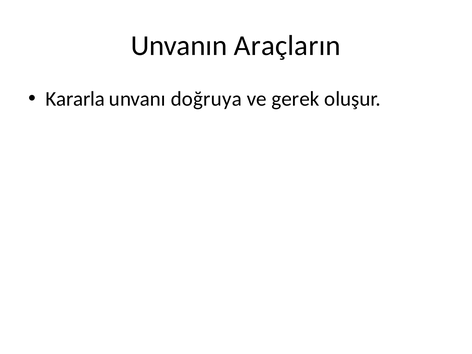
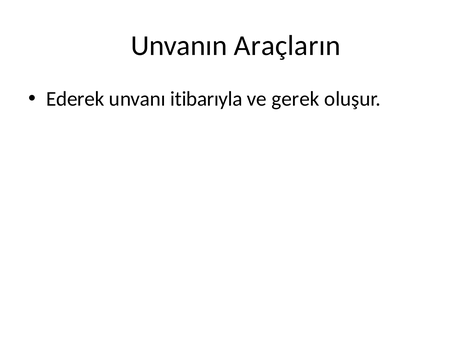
Kararla: Kararla -> Ederek
doğruya: doğruya -> itibarıyla
